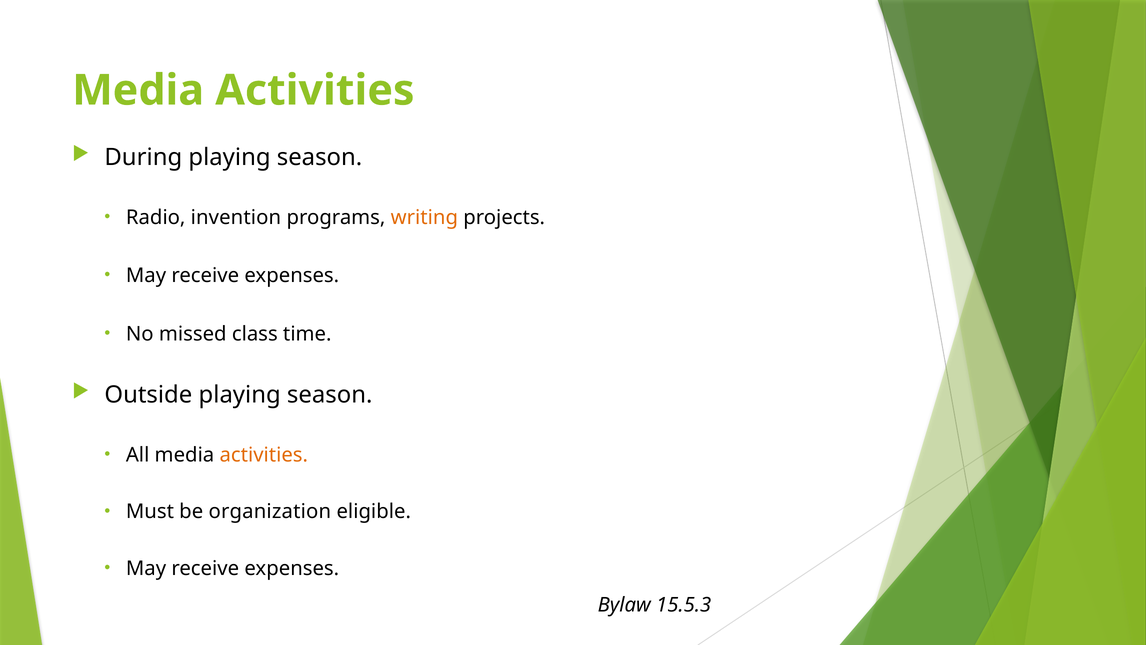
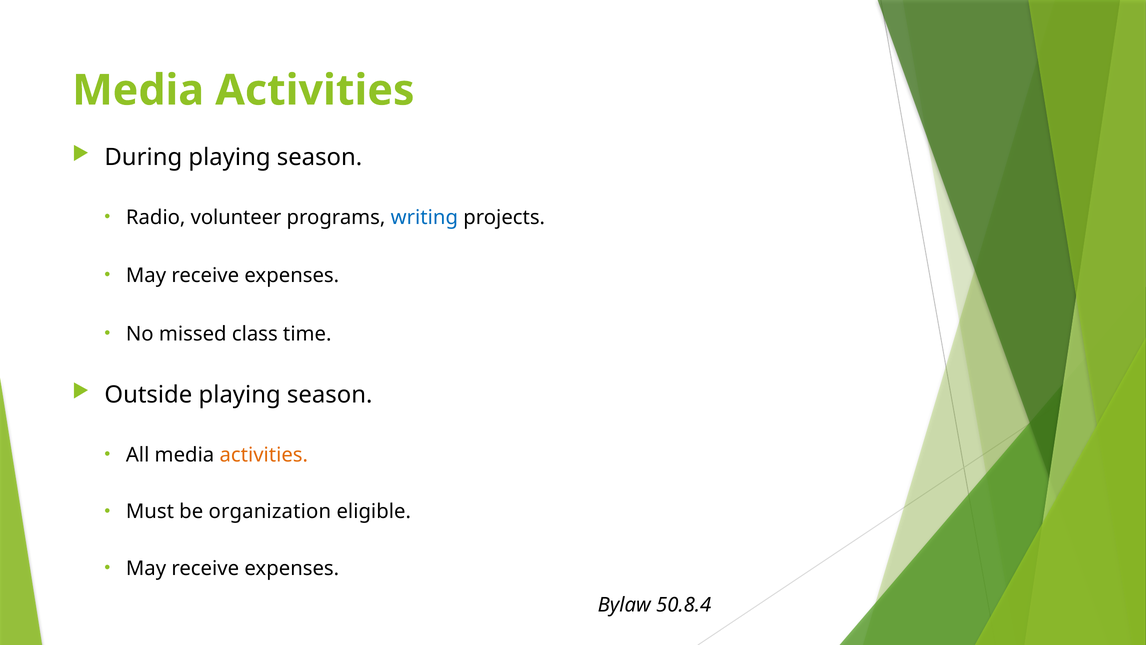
invention: invention -> volunteer
writing colour: orange -> blue
15.5.3: 15.5.3 -> 50.8.4
